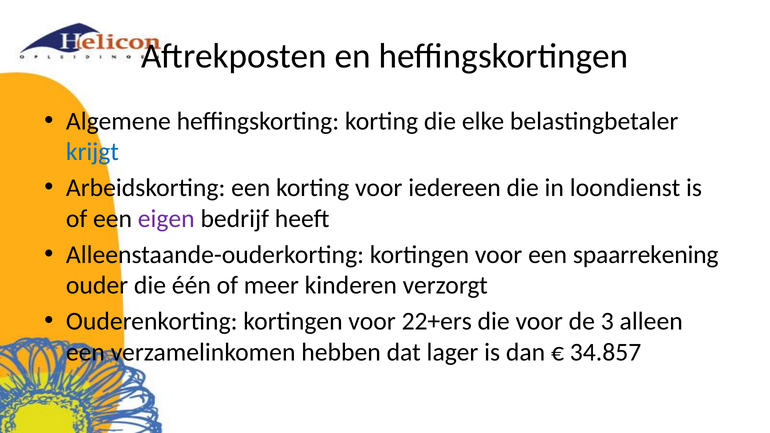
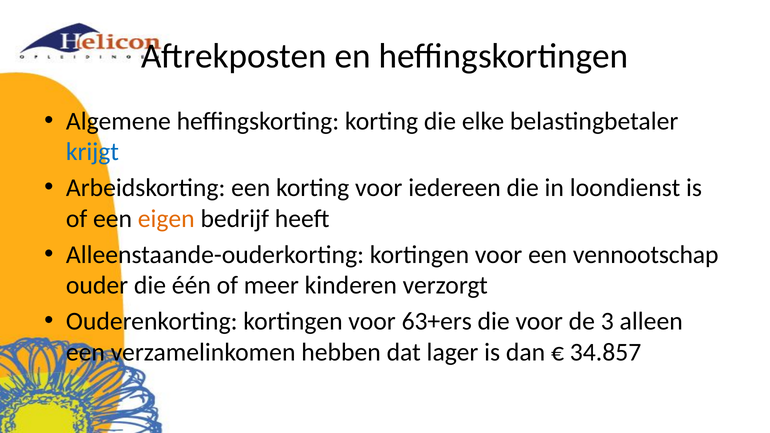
eigen colour: purple -> orange
spaarrekening: spaarrekening -> vennootschap
22+ers: 22+ers -> 63+ers
